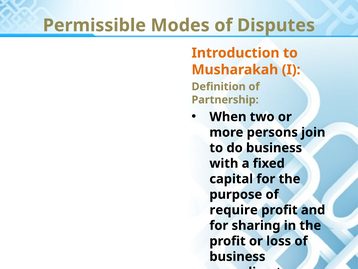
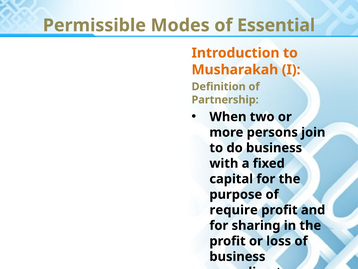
Disputes: Disputes -> Essential
